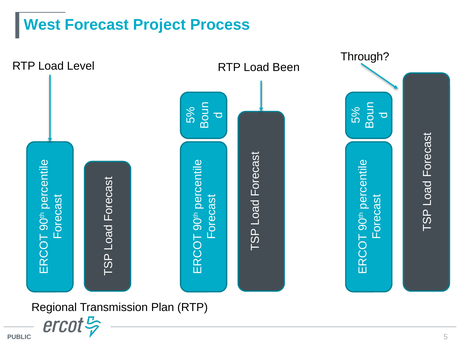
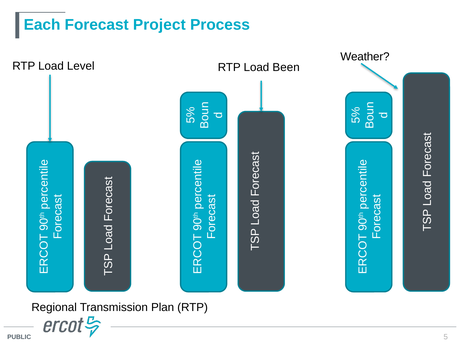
West: West -> Each
Through: Through -> Weather
